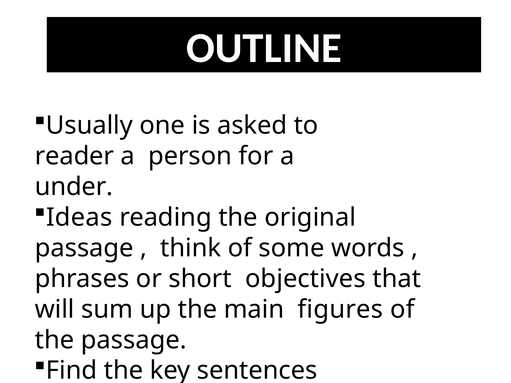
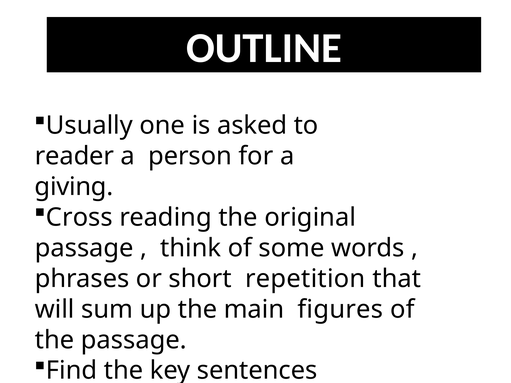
under: under -> giving
Ideas: Ideas -> Cross
objectives: objectives -> repetition
